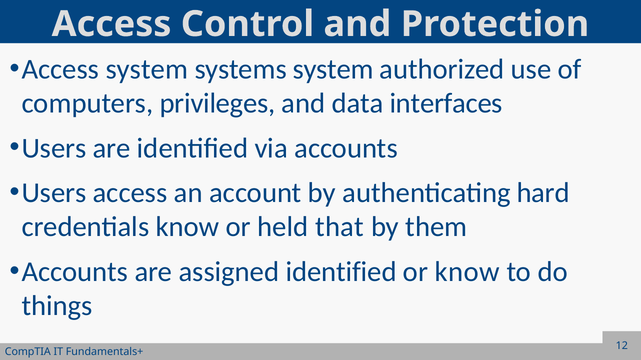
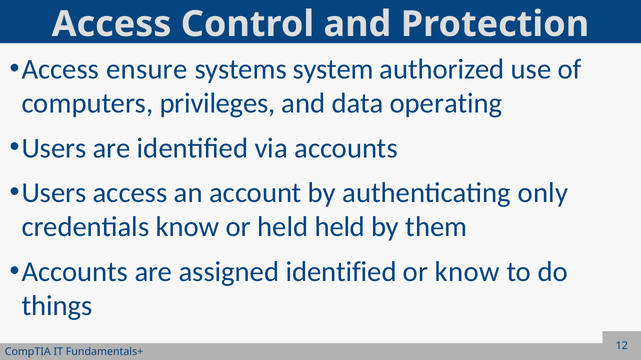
Access system: system -> ensure
interfaces: interfaces -> operating
hard: hard -> only
held that: that -> held
